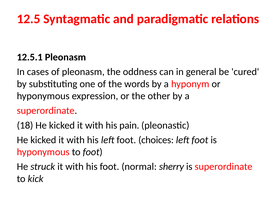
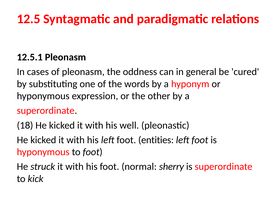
pain: pain -> well
choices: choices -> entities
